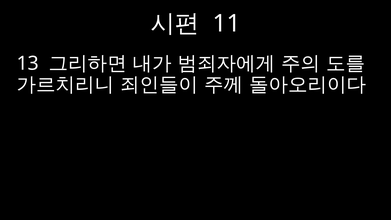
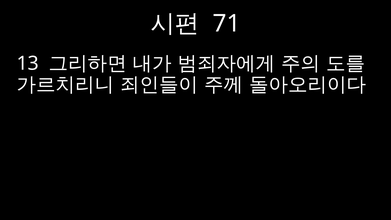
11: 11 -> 71
